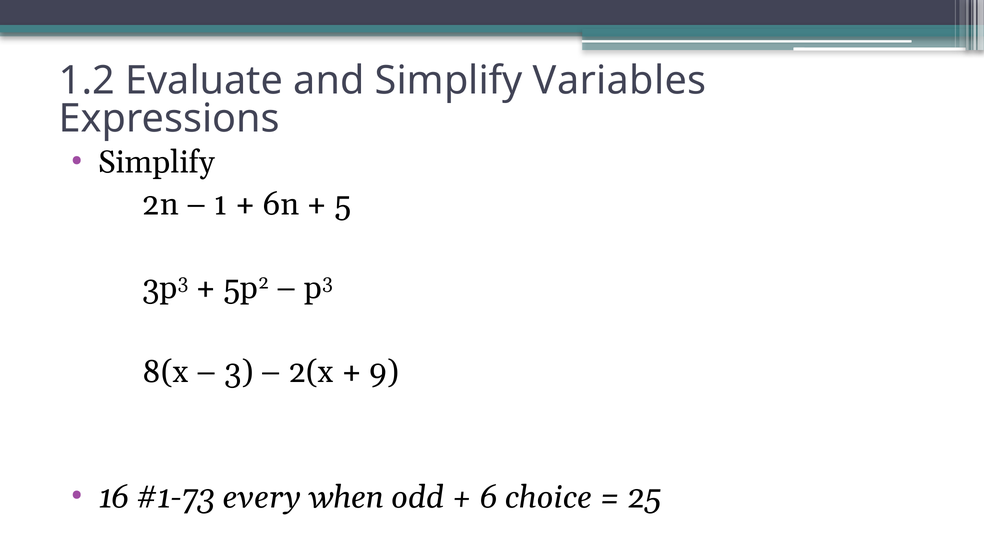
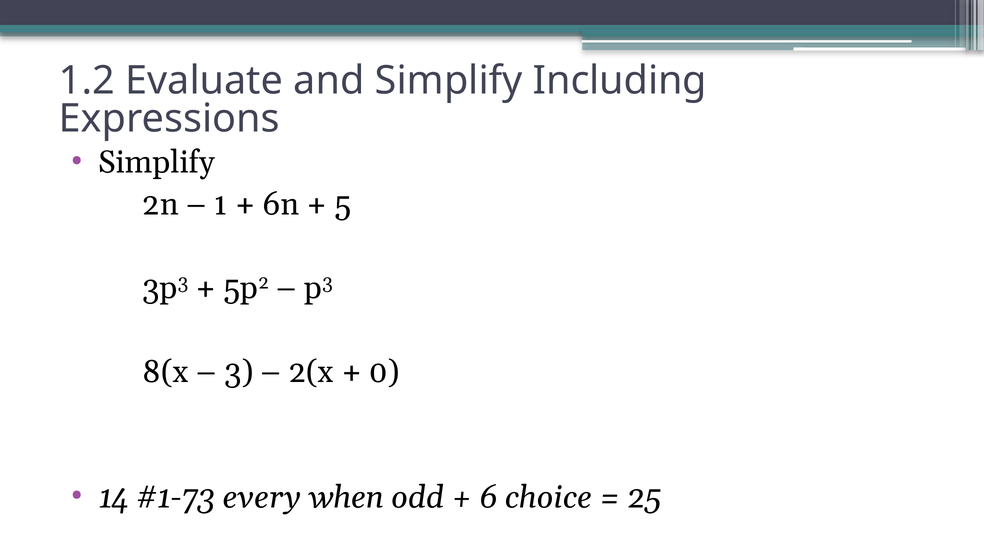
Variables: Variables -> Including
9: 9 -> 0
16: 16 -> 14
